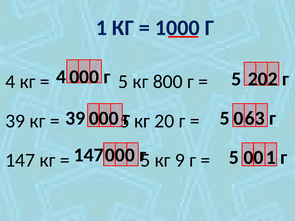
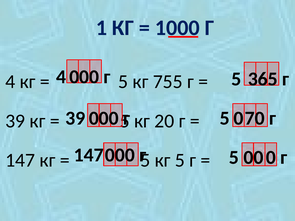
202: 202 -> 365
800: 800 -> 755
63: 63 -> 70
5 1: 1 -> 0
кг 9: 9 -> 5
